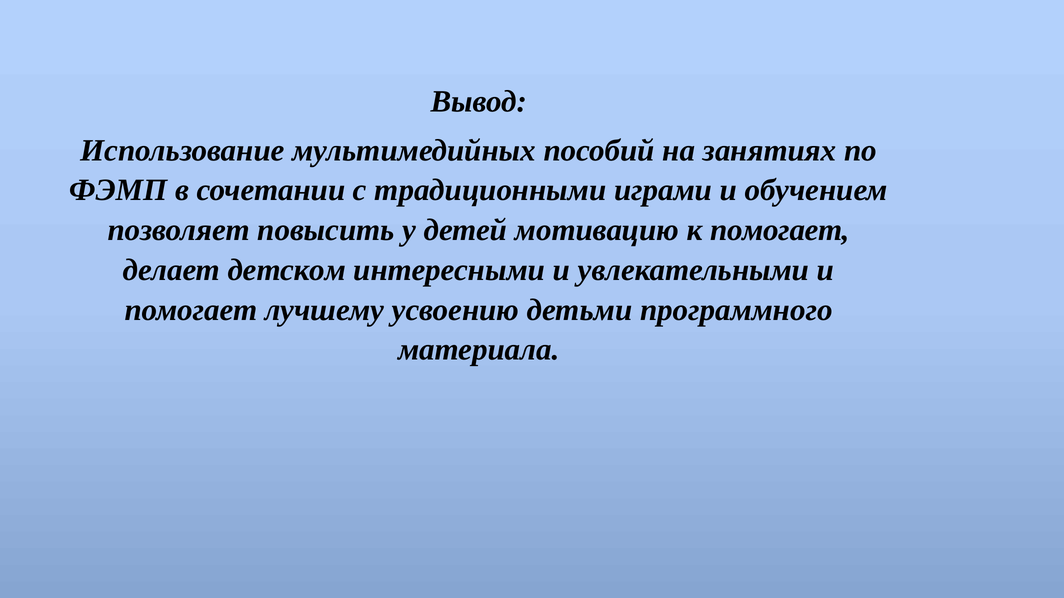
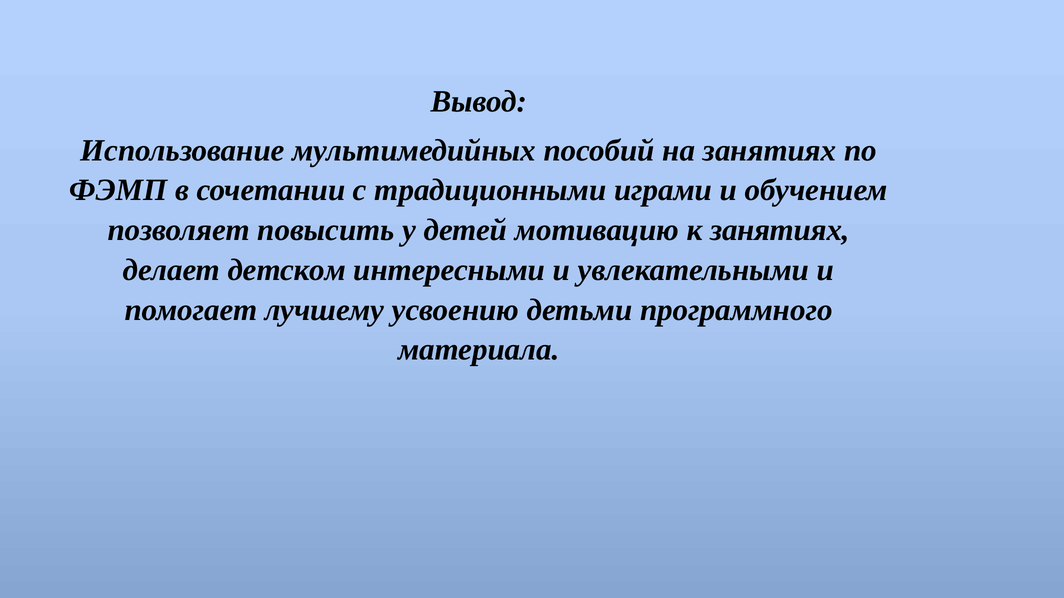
к помогает: помогает -> занятиях
